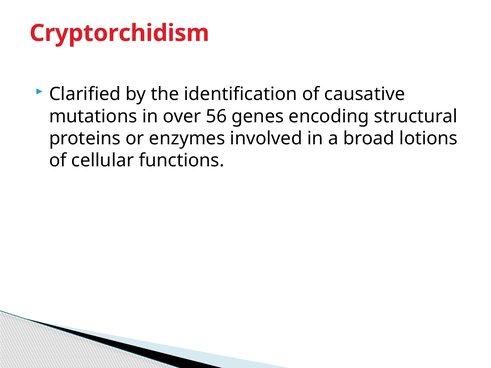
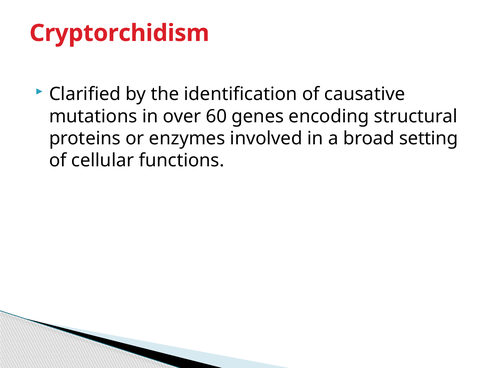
56: 56 -> 60
lotions: lotions -> setting
